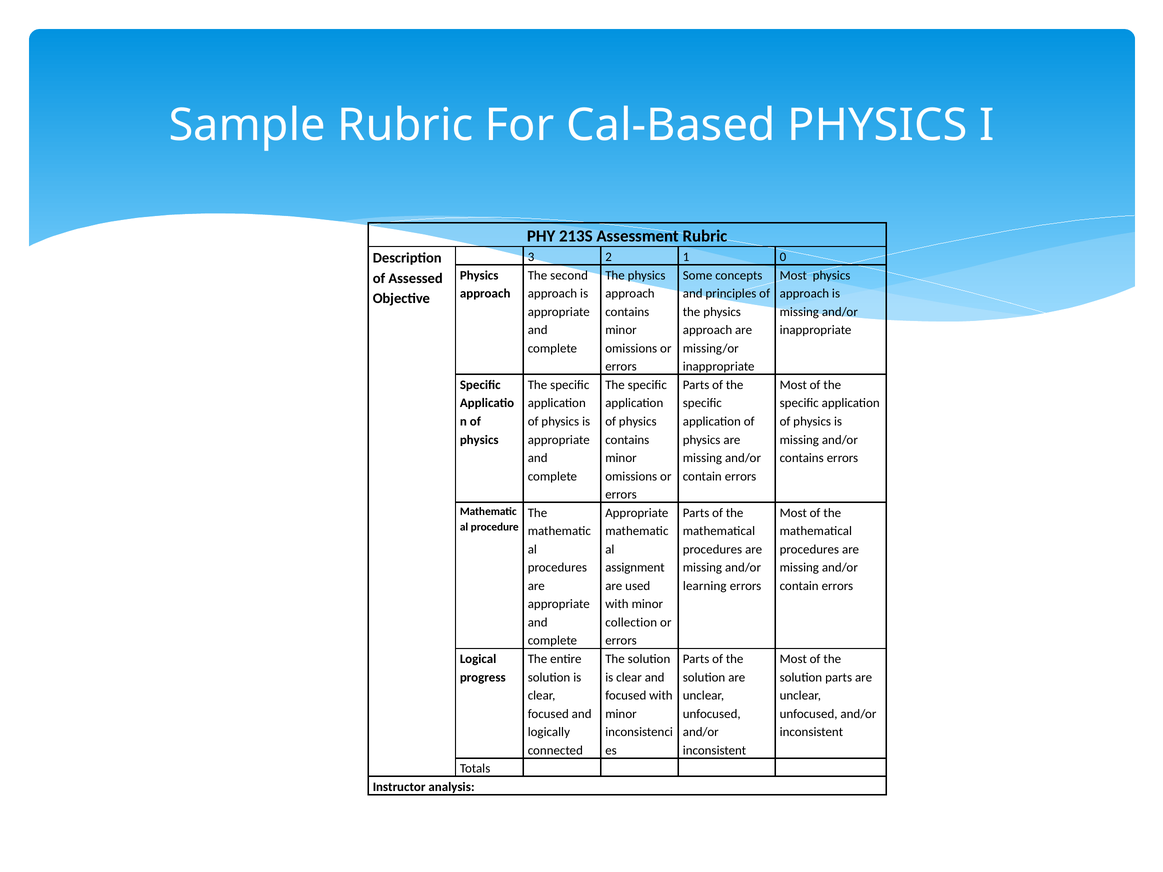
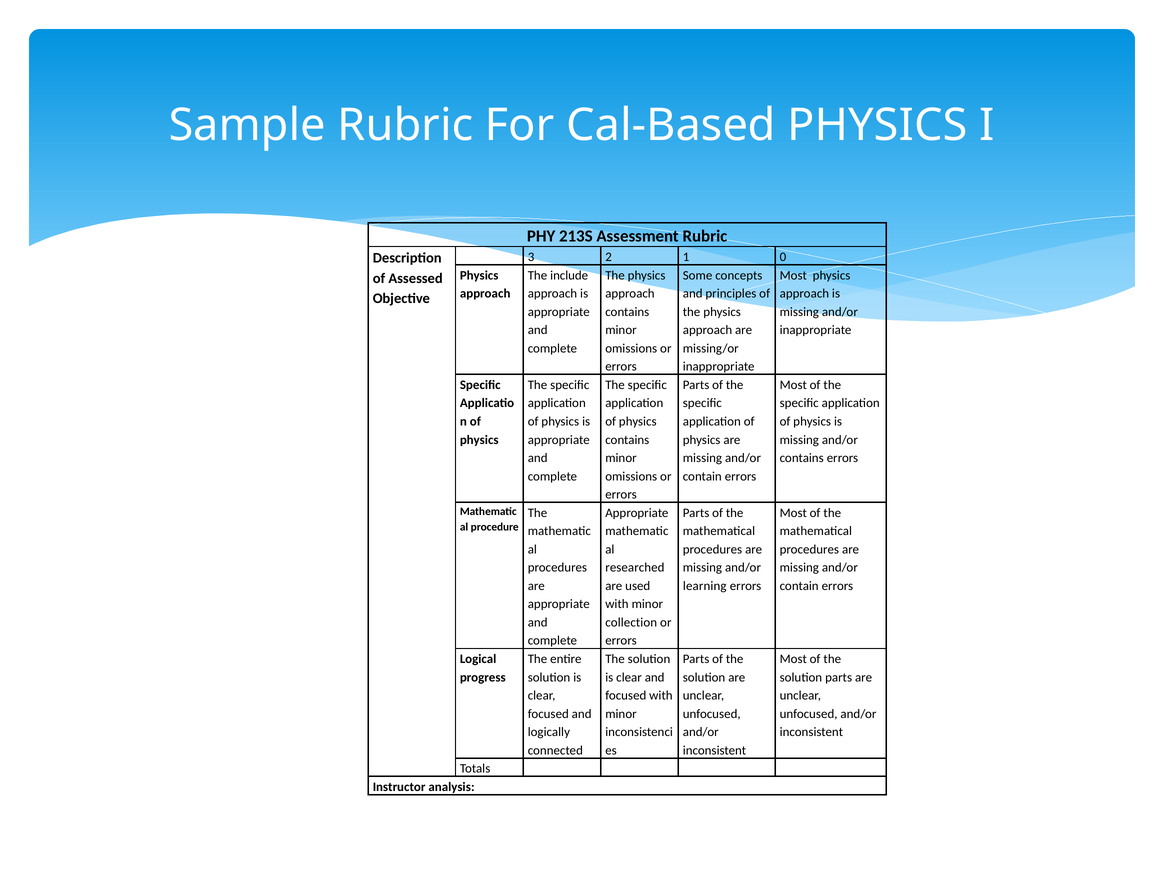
second: second -> include
assignment: assignment -> researched
